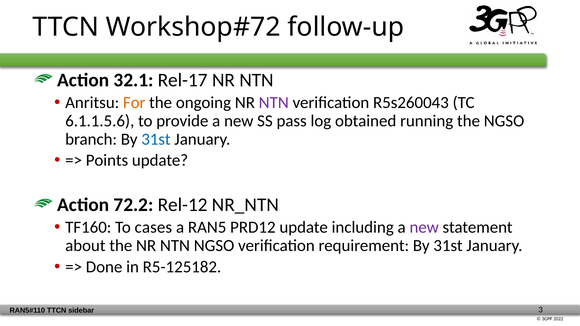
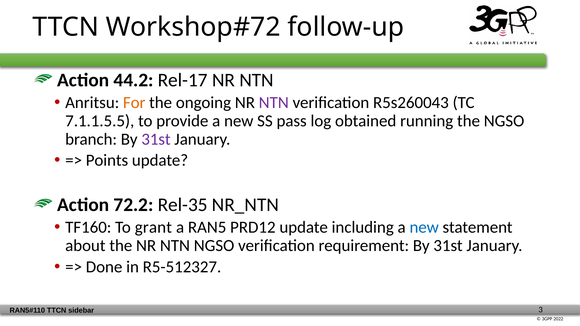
32.1: 32.1 -> 44.2
6.1.1.5.6: 6.1.1.5.6 -> 7.1.1.5.5
31st at (156, 139) colour: blue -> purple
Rel-12: Rel-12 -> Rel-35
cases: cases -> grant
new at (424, 227) colour: purple -> blue
R5-125182: R5-125182 -> R5-512327
